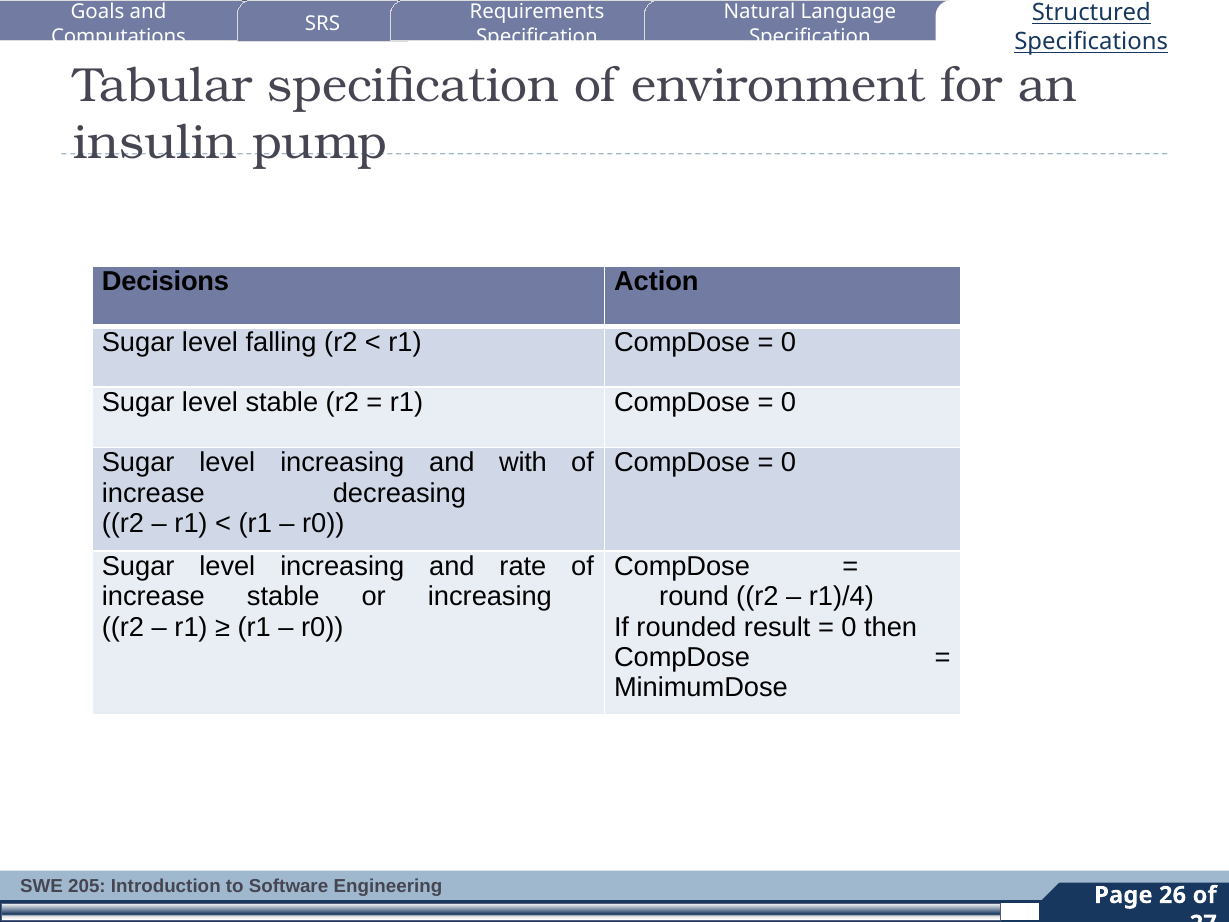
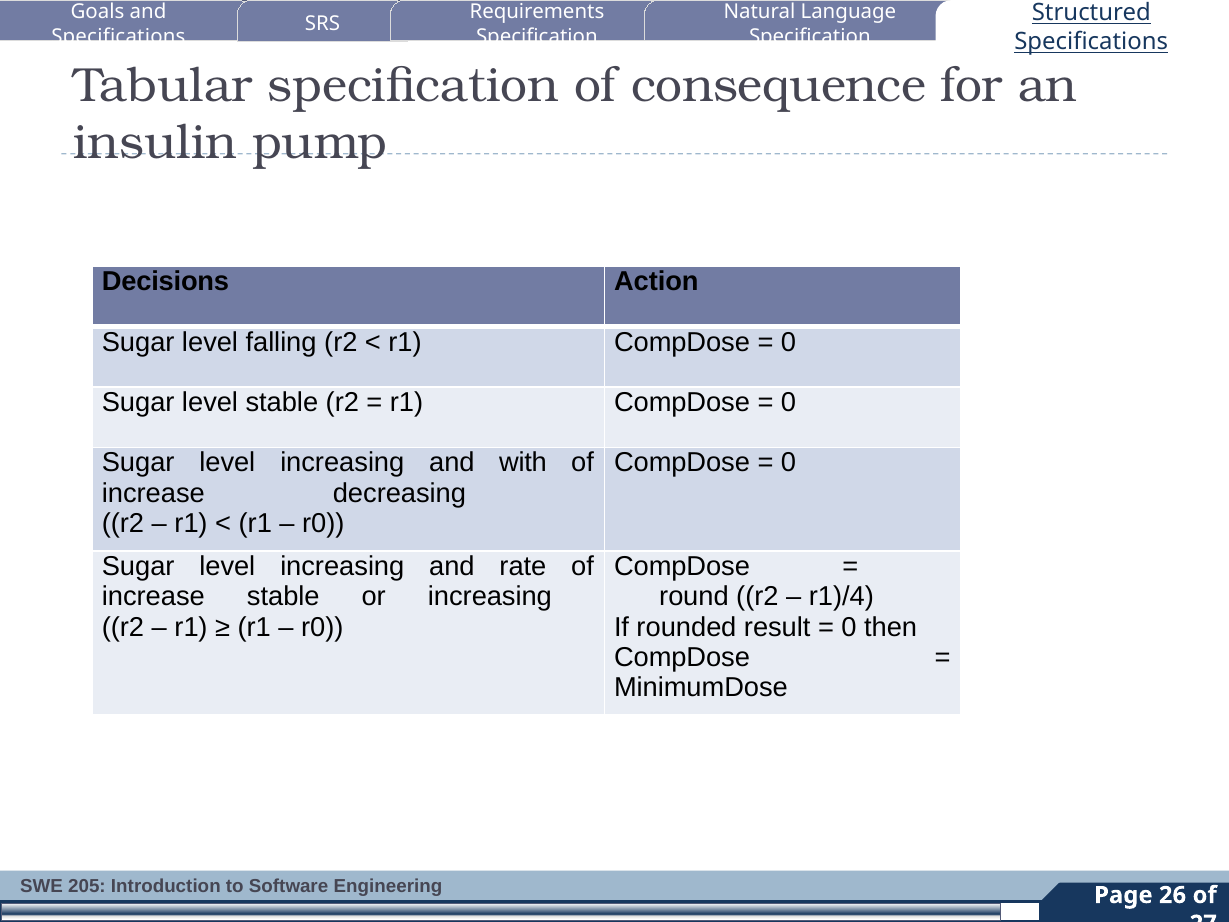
Computations at (119, 36): Computations -> Specifications
environment: environment -> consequence
